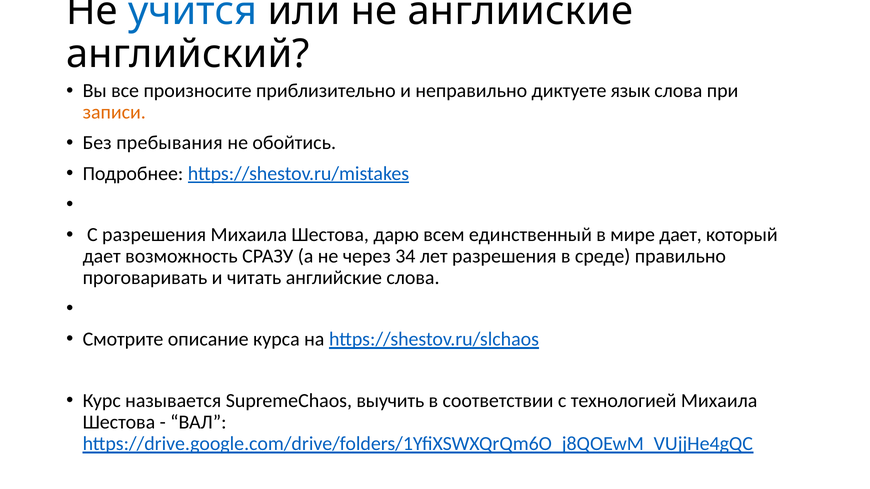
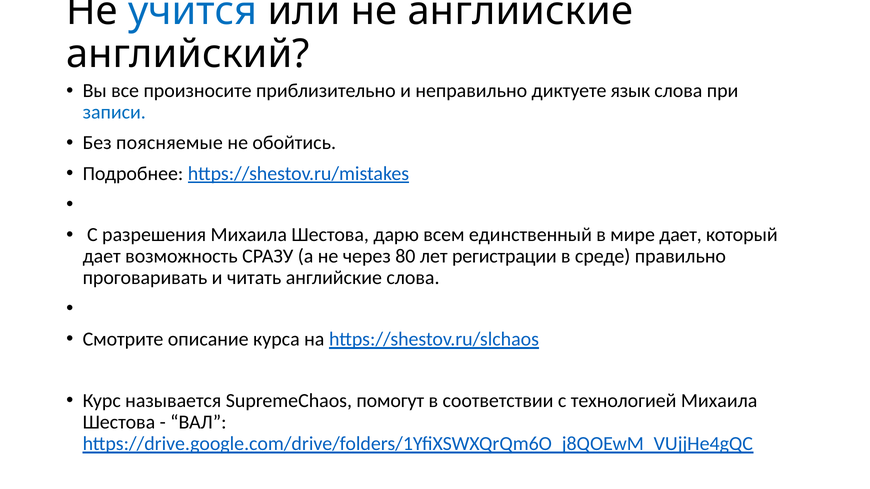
записи colour: orange -> blue
пребывания: пребывания -> поясняемые
34: 34 -> 80
лет разрешения: разрешения -> регистрации
выучить: выучить -> помогут
